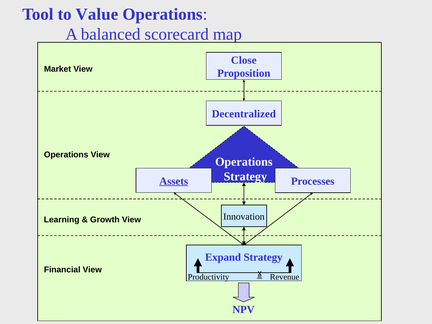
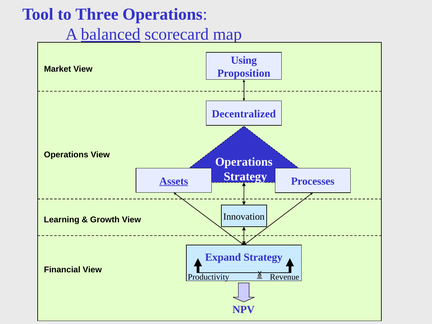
Value: Value -> Three
balanced underline: none -> present
Close: Close -> Using
